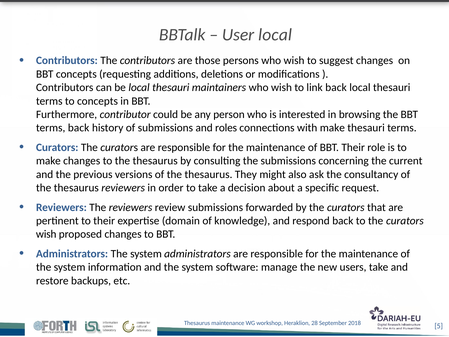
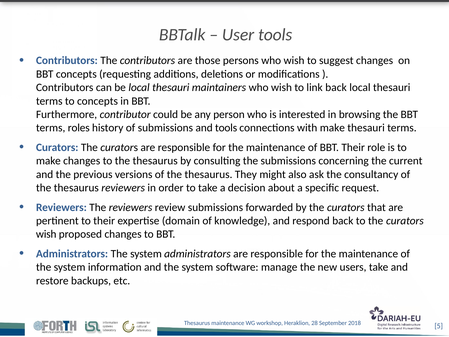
User local: local -> tools
terms back: back -> roles
and roles: roles -> tools
